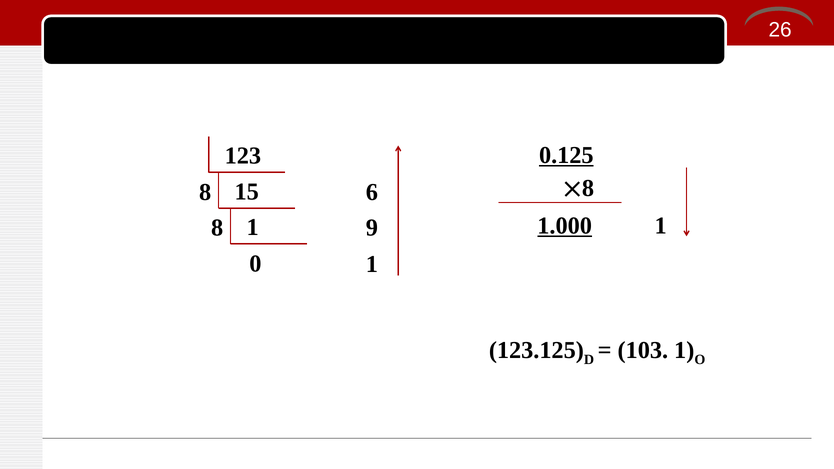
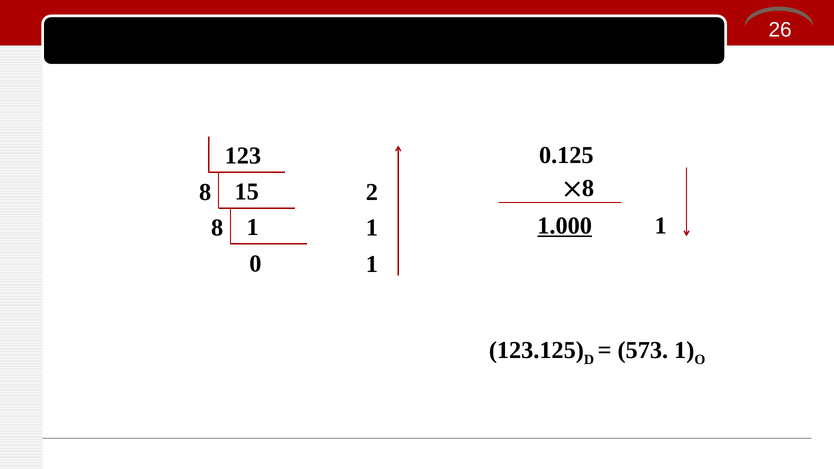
0.125 underline: present -> none
6: 6 -> 2
8 9: 9 -> 1
103: 103 -> 573
